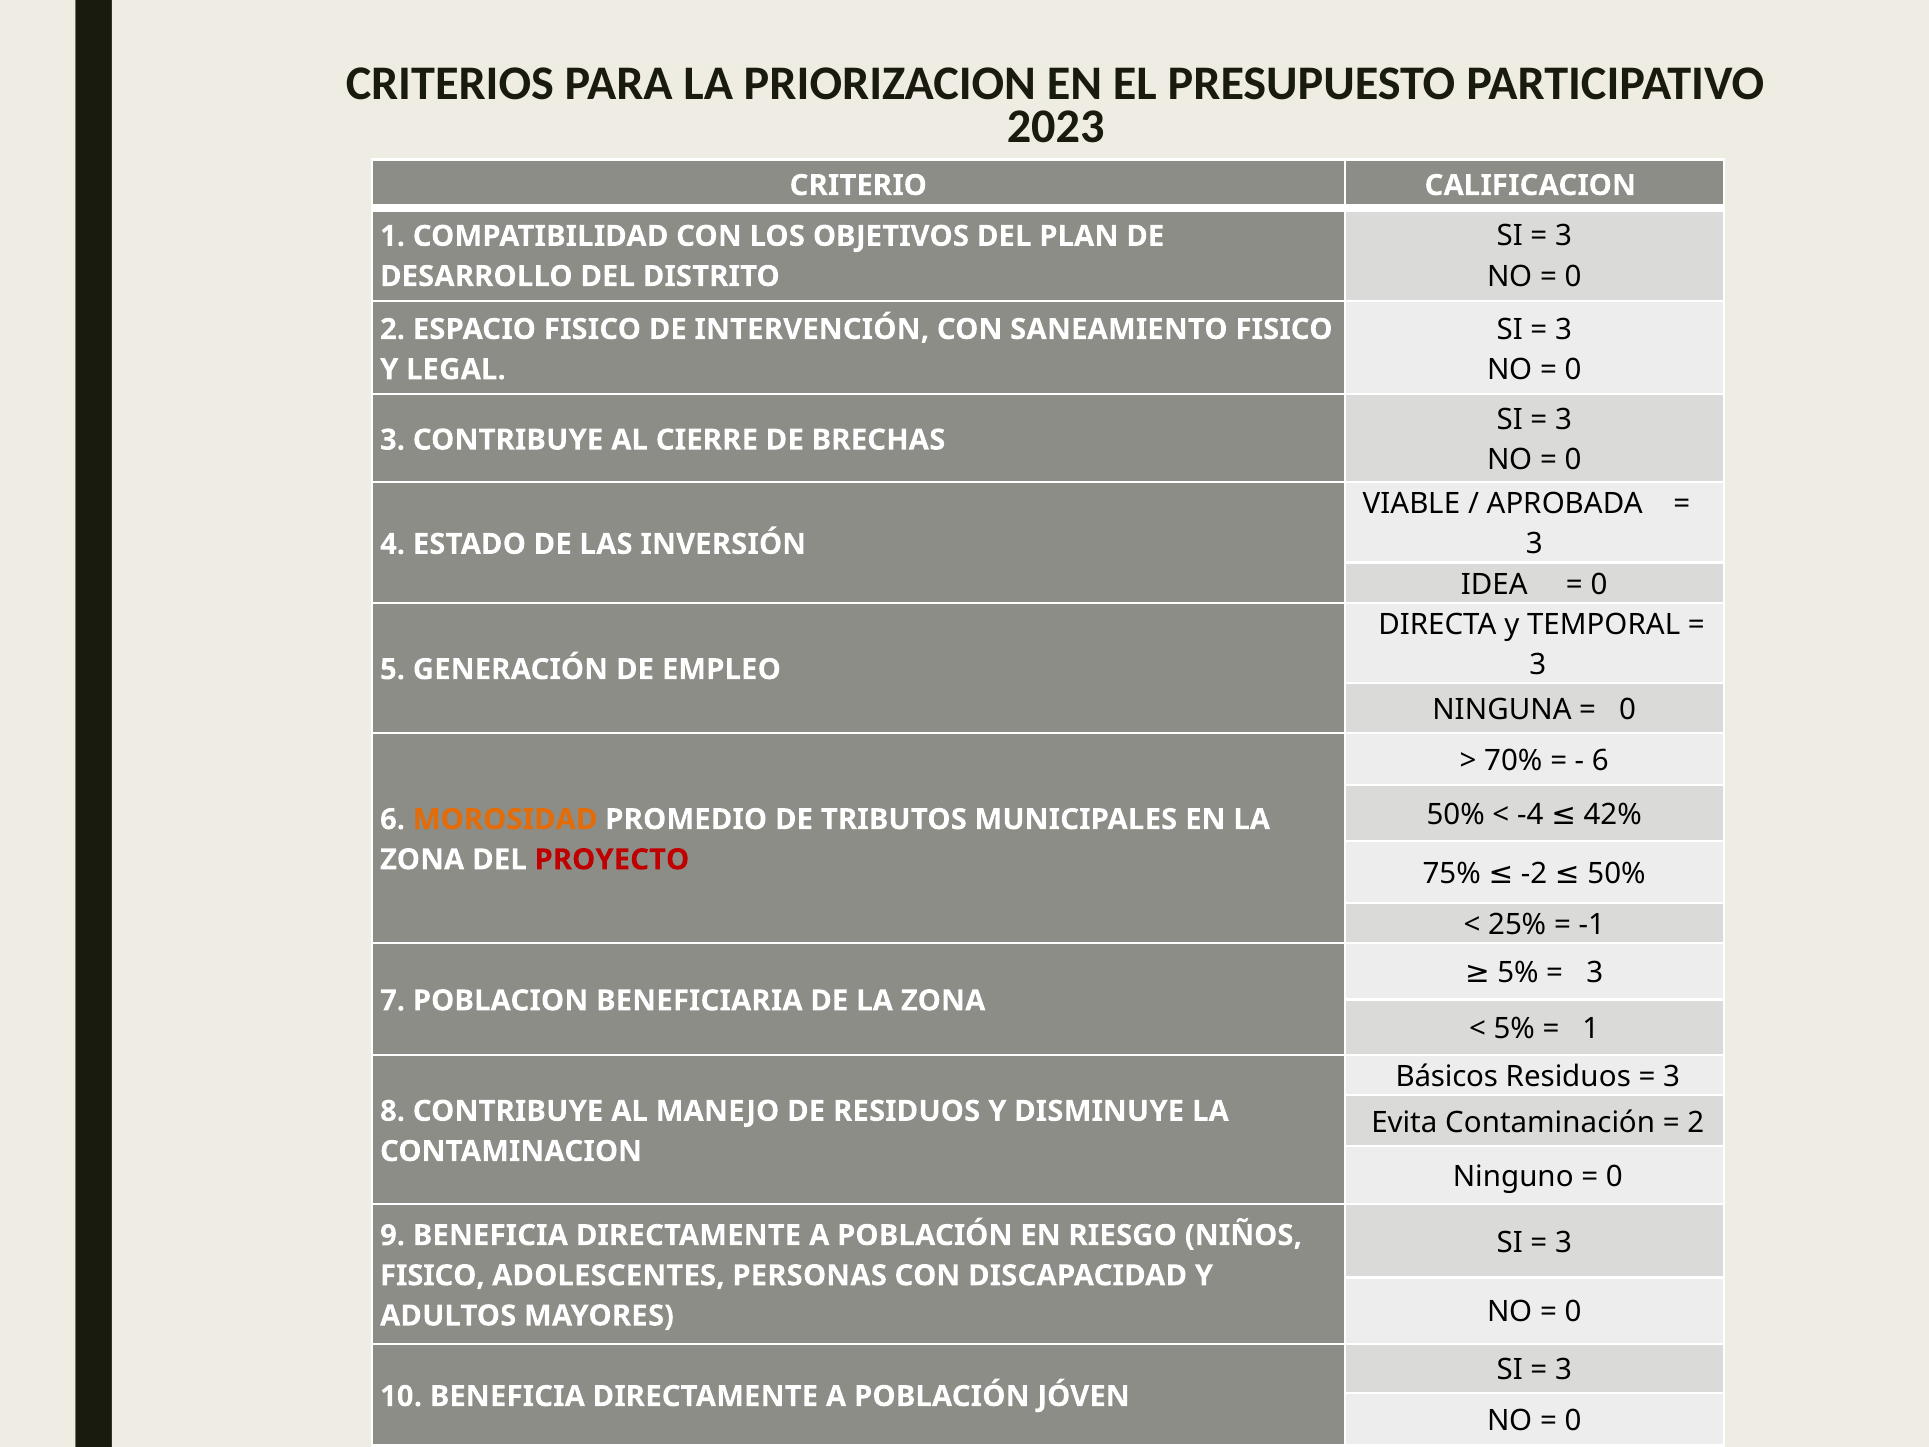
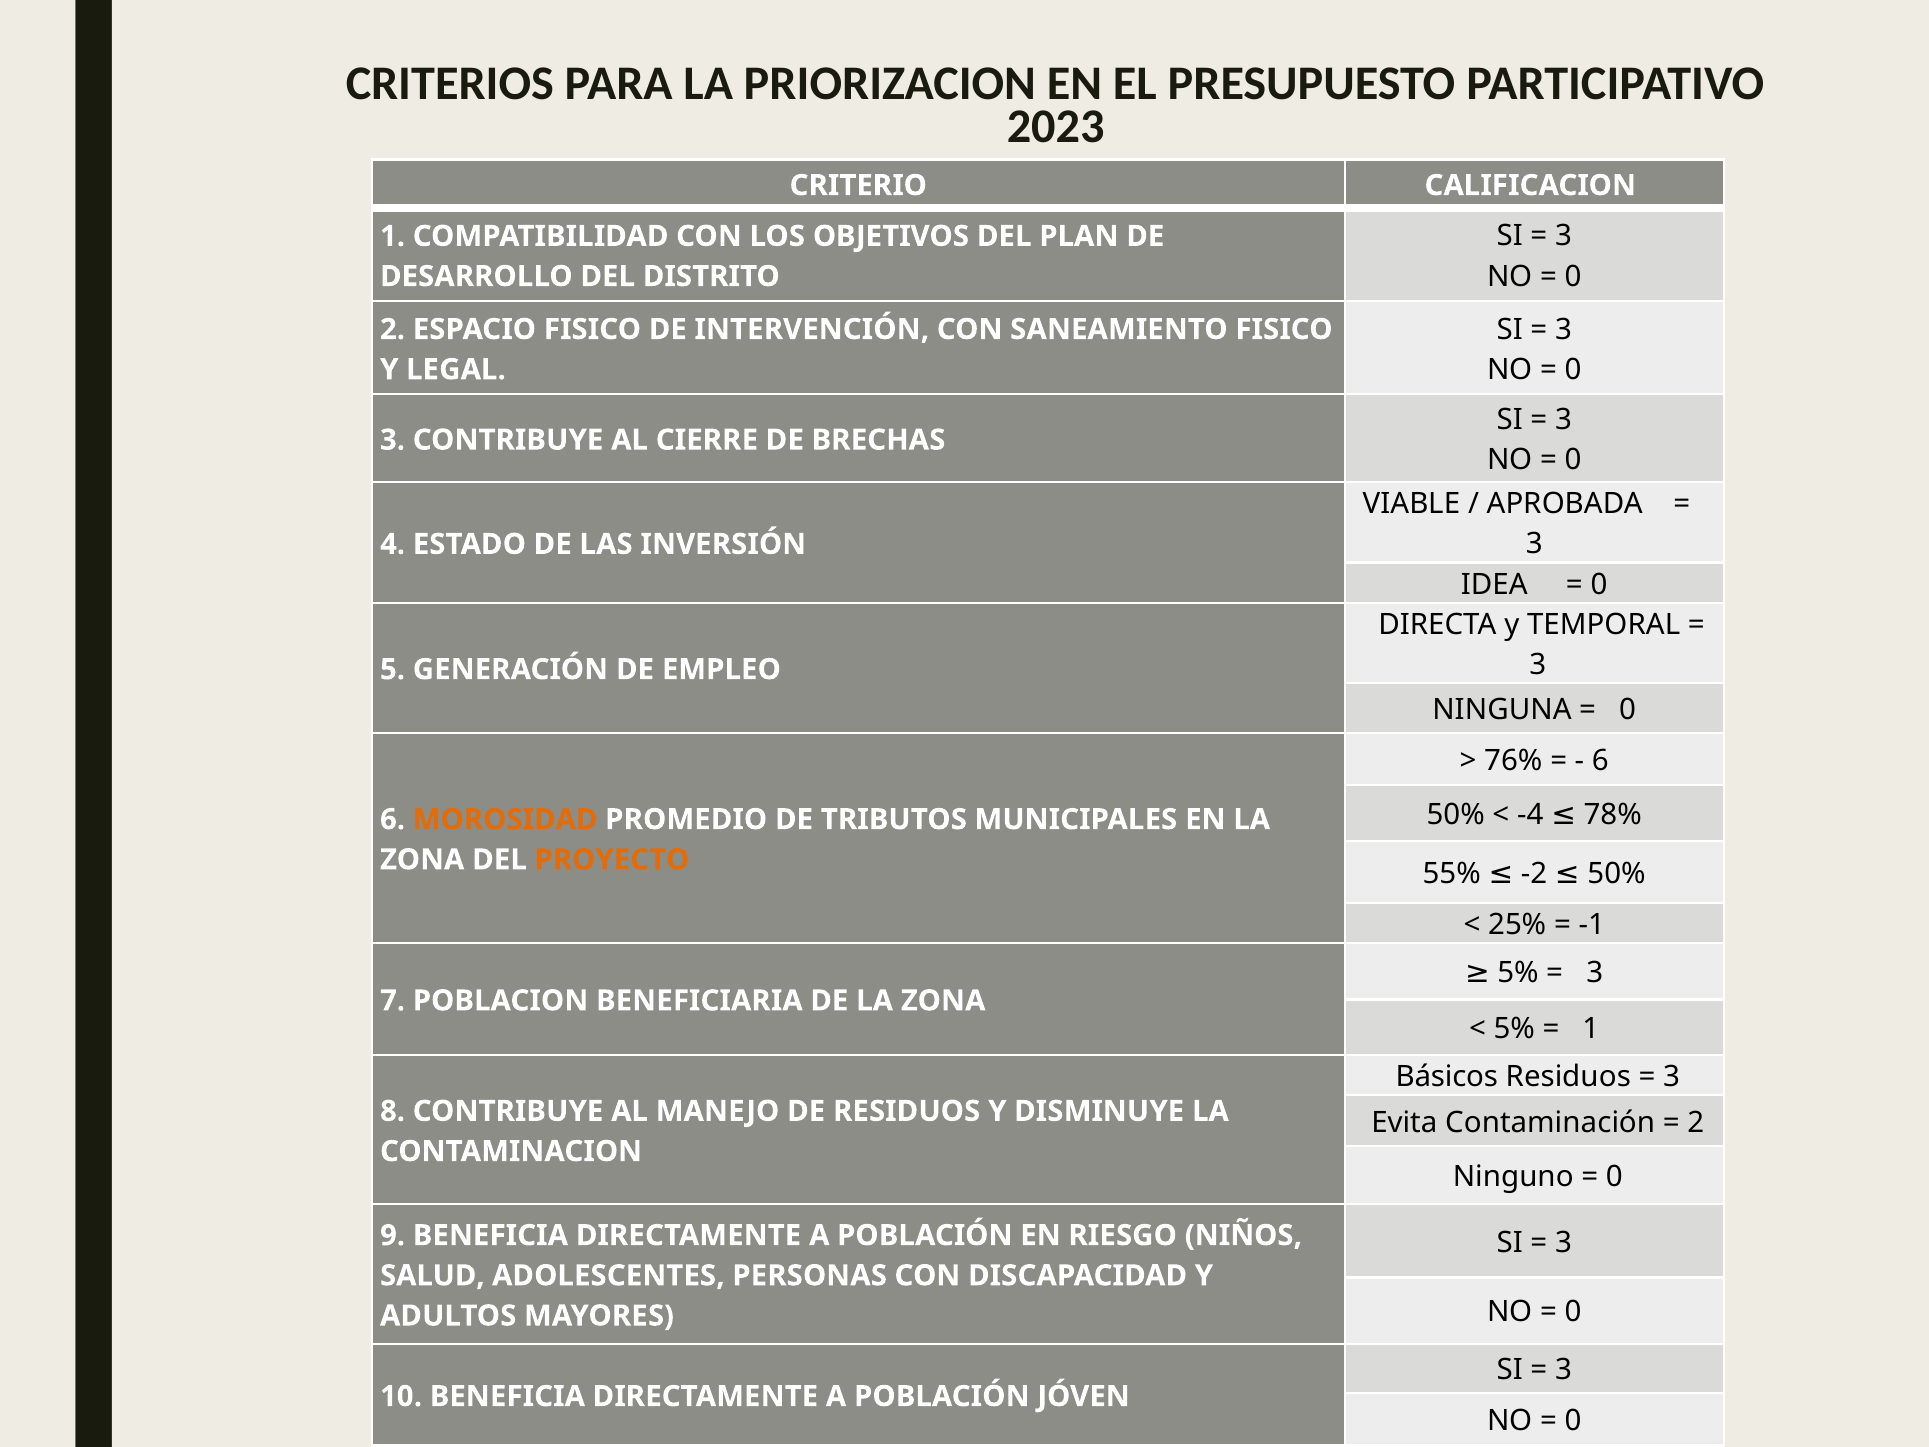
70%: 70% -> 76%
42%: 42% -> 78%
PROYECTO colour: red -> orange
75%: 75% -> 55%
FISICO at (432, 1275): FISICO -> SALUD
